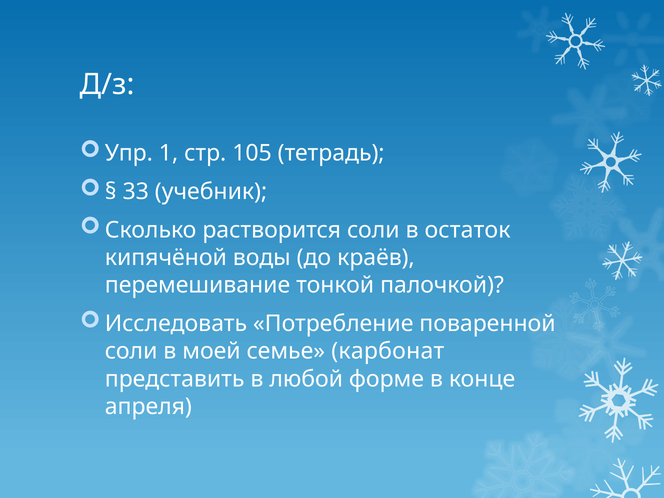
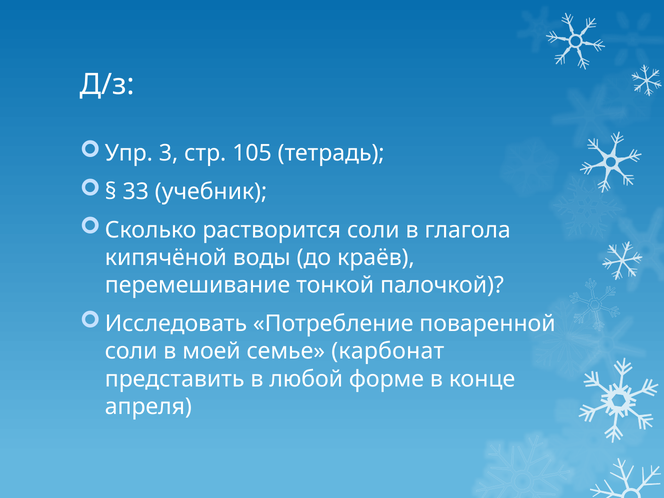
1: 1 -> 3
остаток: остаток -> глагола
